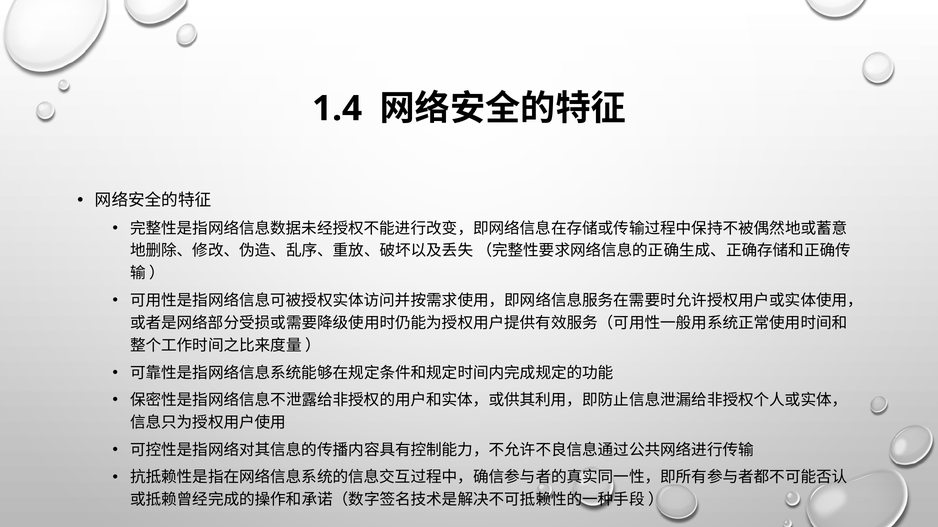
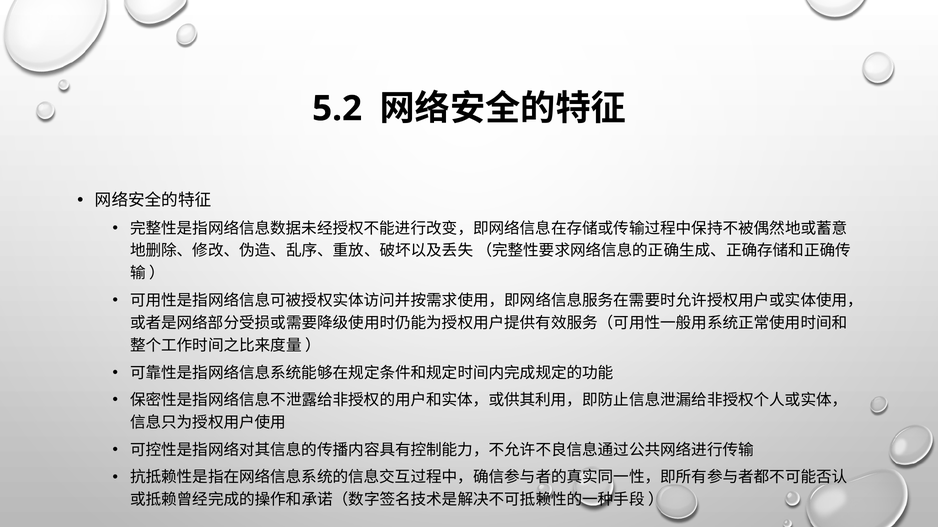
1.4: 1.4 -> 5.2
